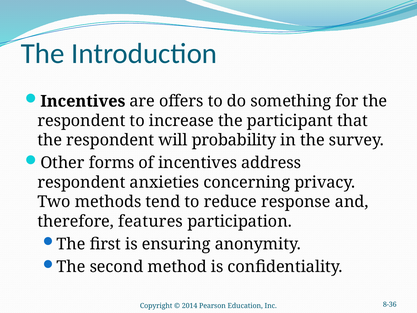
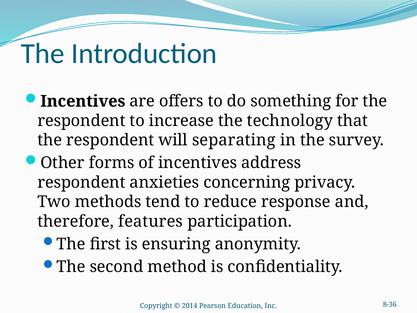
participant: participant -> technology
probability: probability -> separating
